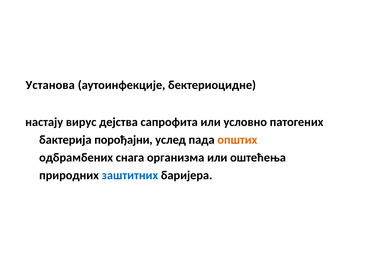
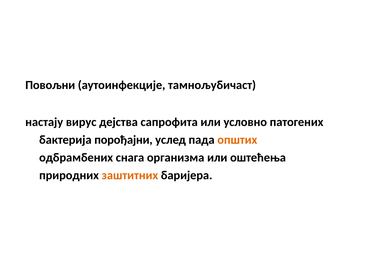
Установа: Установа -> Повољни
бектериоцидне: бектериоцидне -> тамнољубичаст
заштитних colour: blue -> orange
